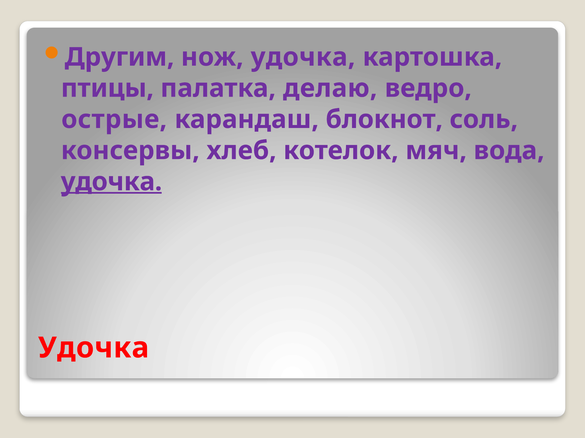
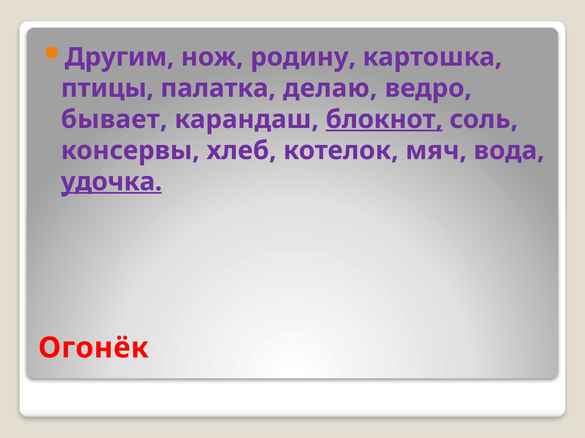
нож удочка: удочка -> родину
острые: острые -> бывает
блокнот underline: none -> present
Удочка at (94, 348): Удочка -> Огонёк
